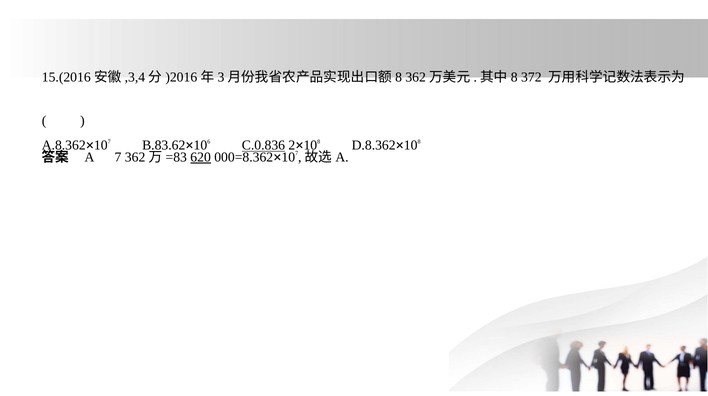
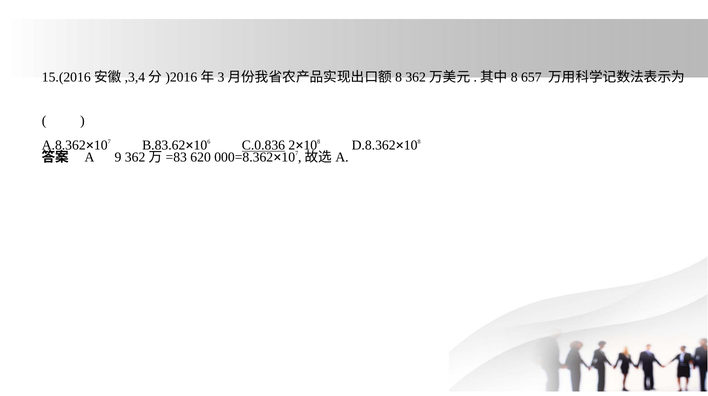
372: 372 -> 657
7: 7 -> 9
620 underline: present -> none
